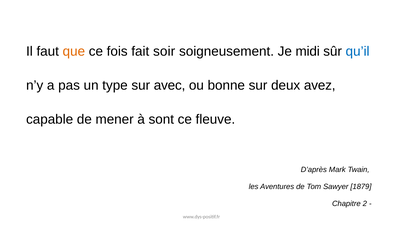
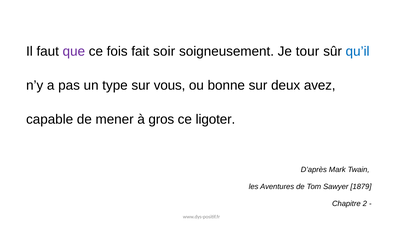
que colour: orange -> purple
midi: midi -> tour
avec: avec -> vous
sont: sont -> gros
fleuve: fleuve -> ligoter
